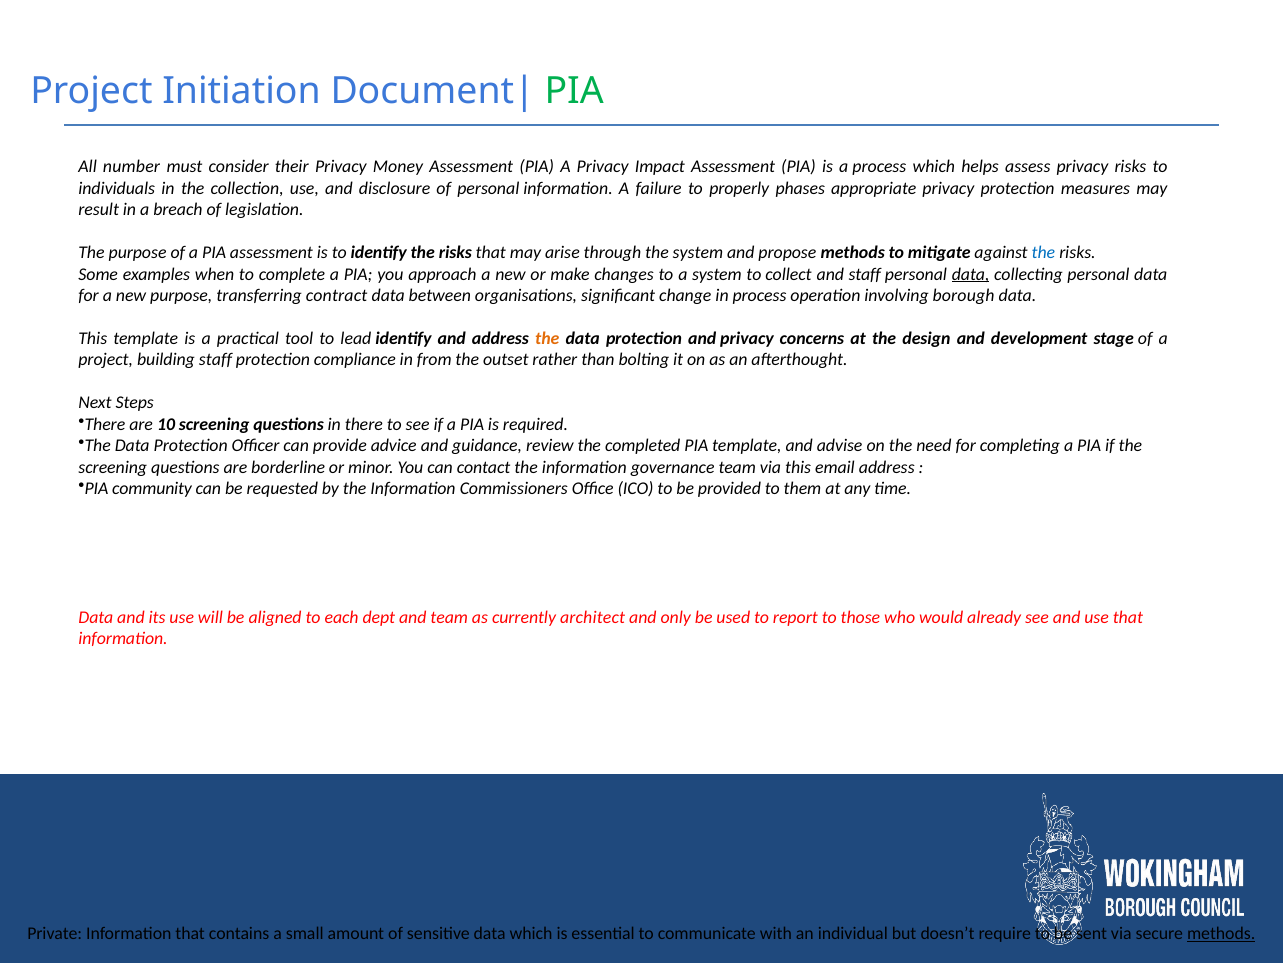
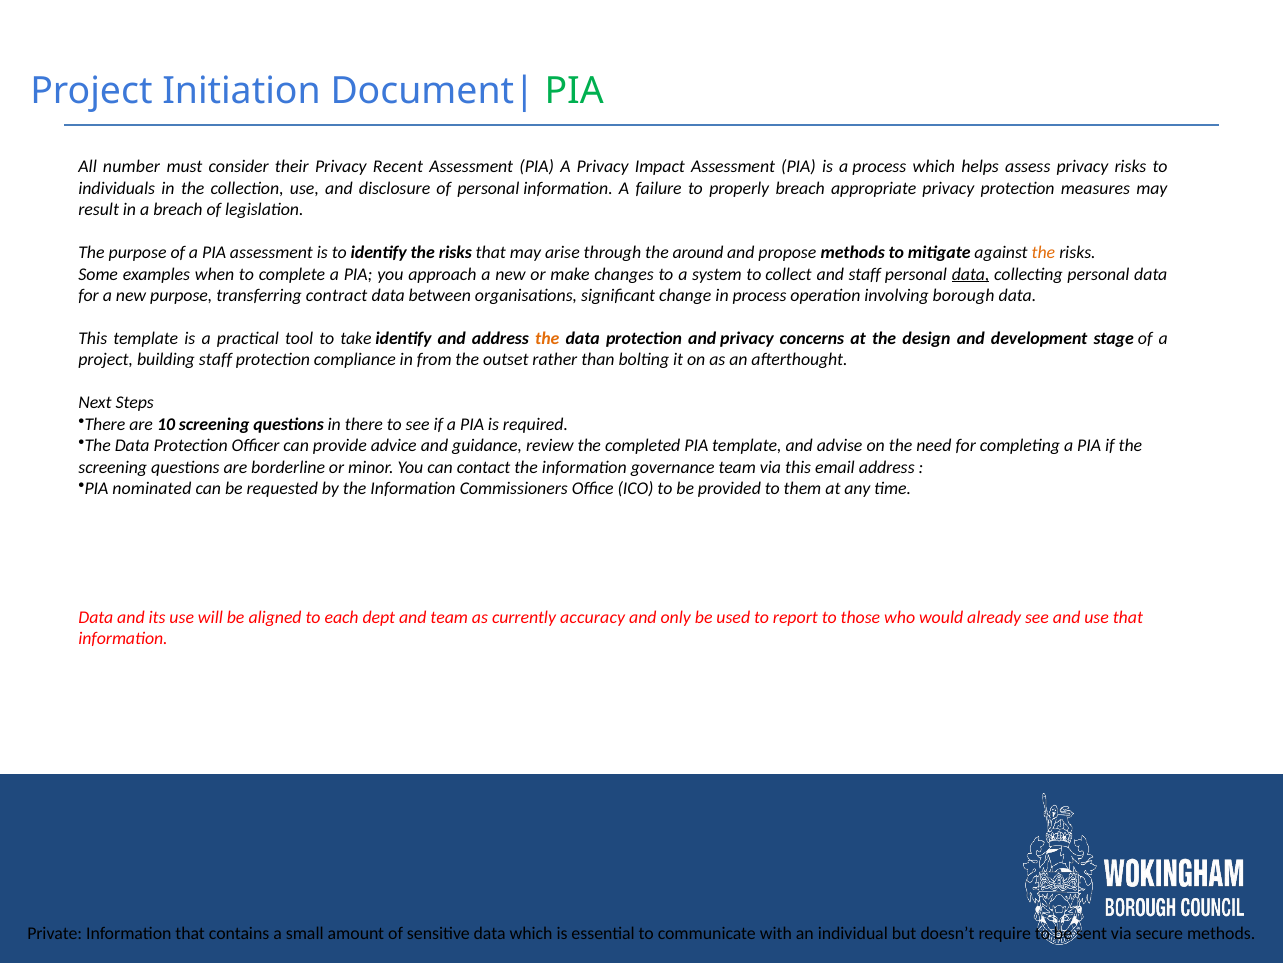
Money: Money -> Recent
properly phases: phases -> breach
the system: system -> around
the at (1043, 253) colour: blue -> orange
lead: lead -> take
community: community -> nominated
architect: architect -> accuracy
methods at (1221, 933) underline: present -> none
